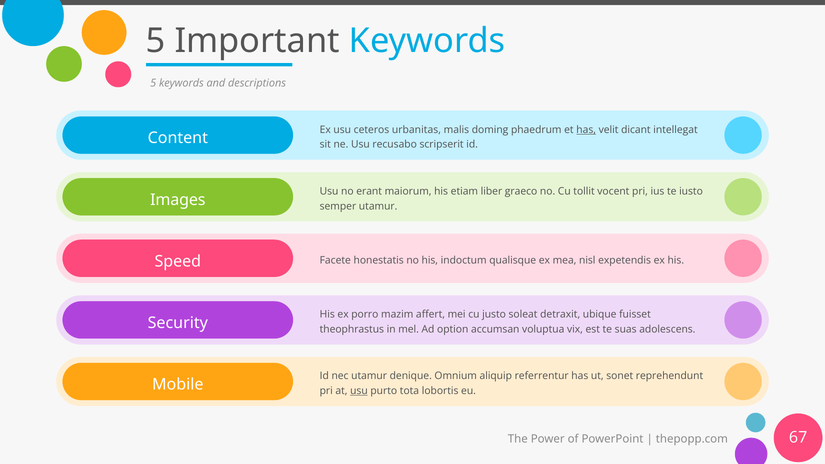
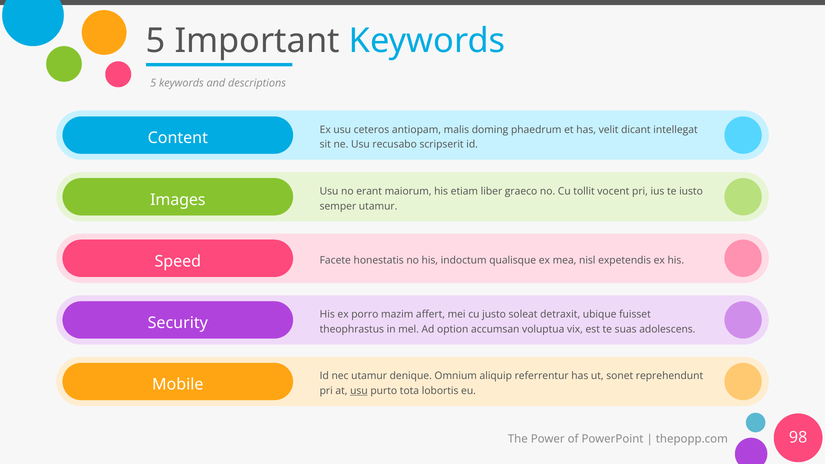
urbanitas: urbanitas -> antiopam
has at (586, 130) underline: present -> none
67: 67 -> 98
